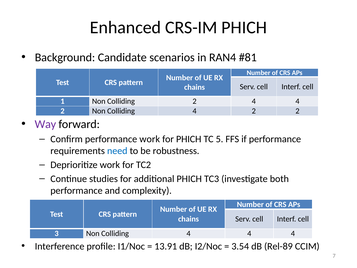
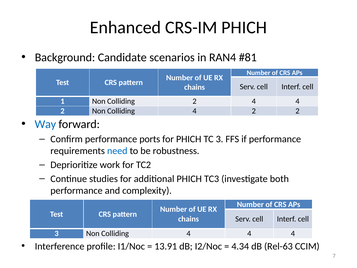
Way colour: purple -> blue
performance work: work -> ports
TC 5: 5 -> 3
3.54: 3.54 -> 4.34
Rel-89: Rel-89 -> Rel-63
